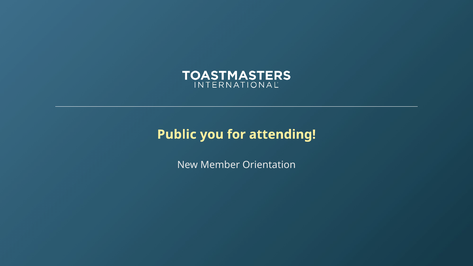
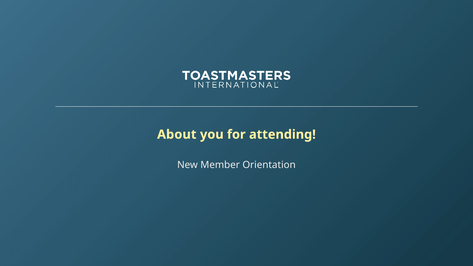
Public: Public -> About
